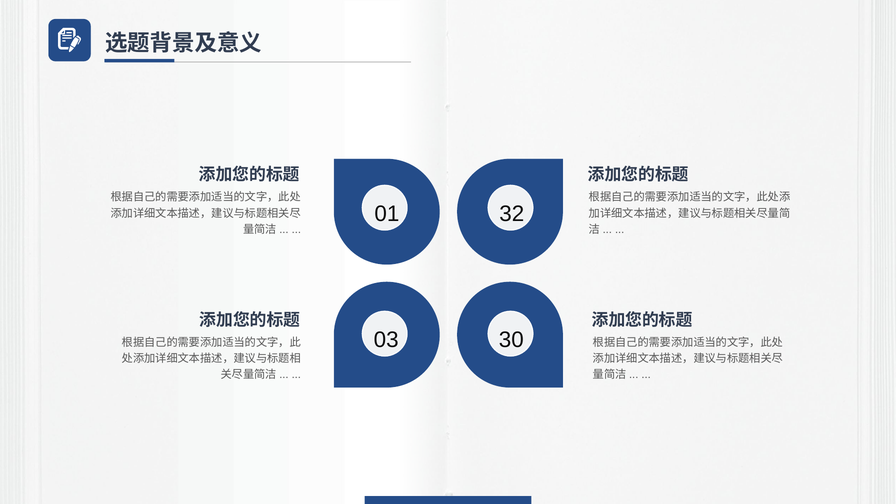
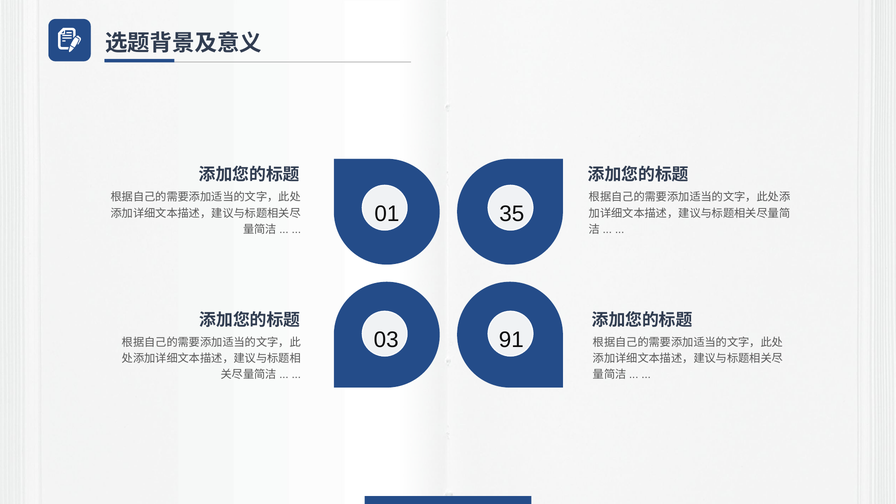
32: 32 -> 35
30: 30 -> 91
